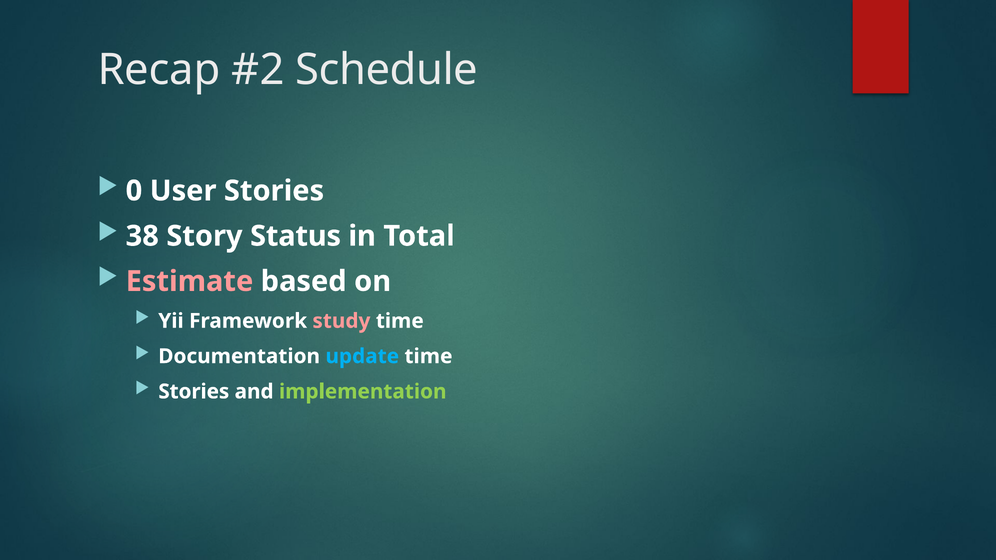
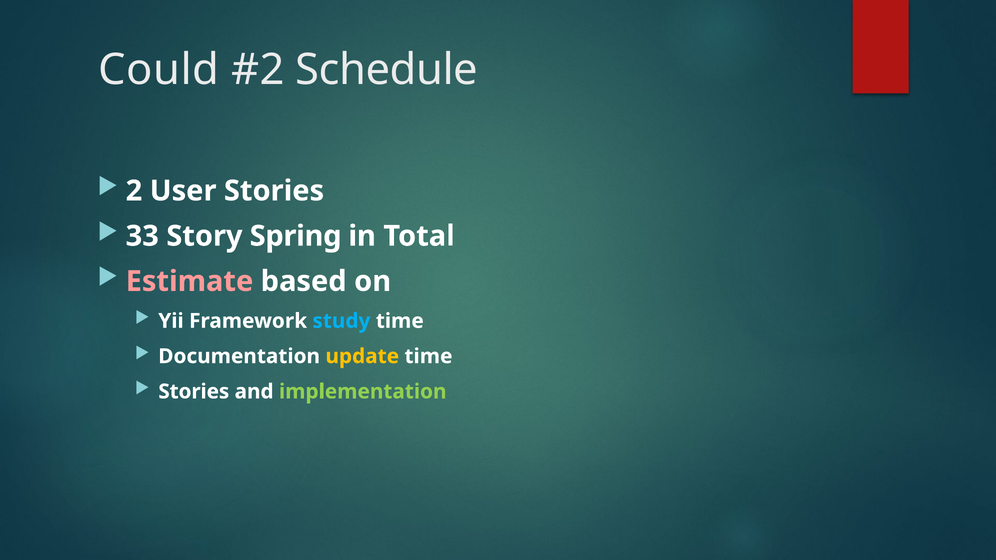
Recap: Recap -> Could
0: 0 -> 2
38: 38 -> 33
Status: Status -> Spring
study colour: pink -> light blue
update colour: light blue -> yellow
